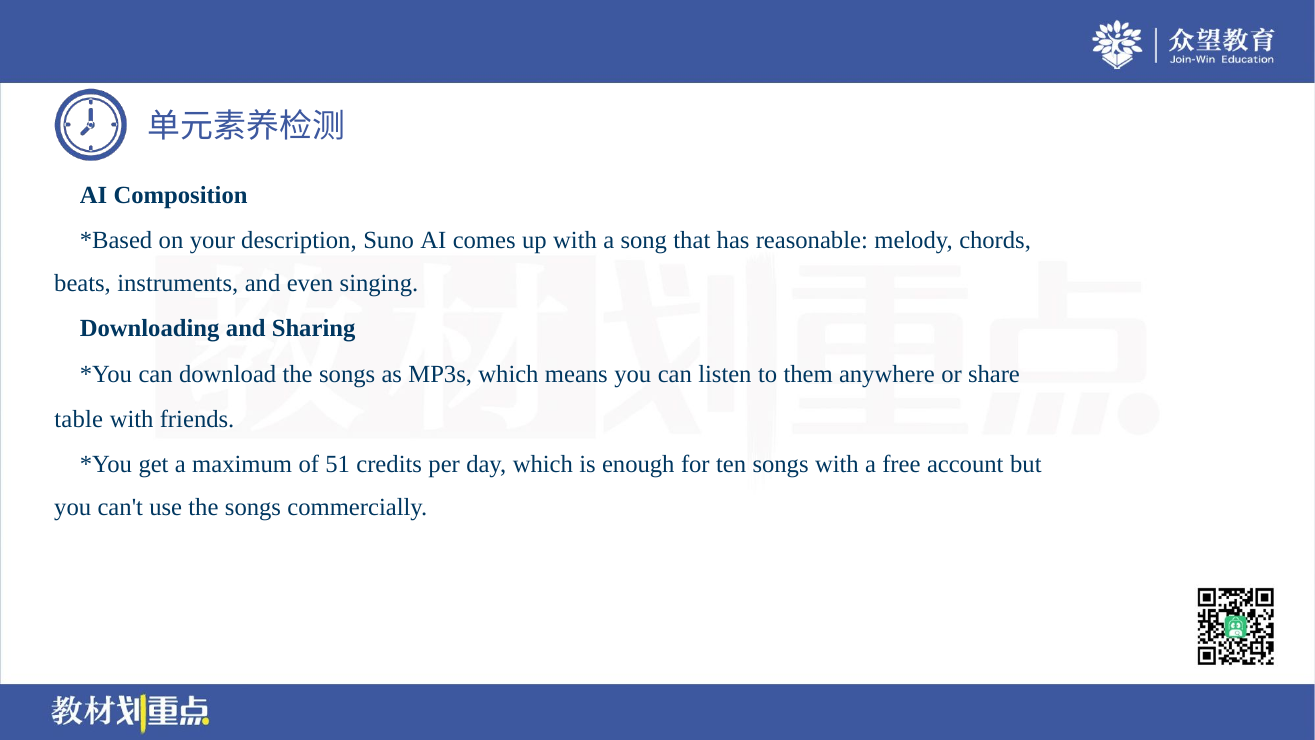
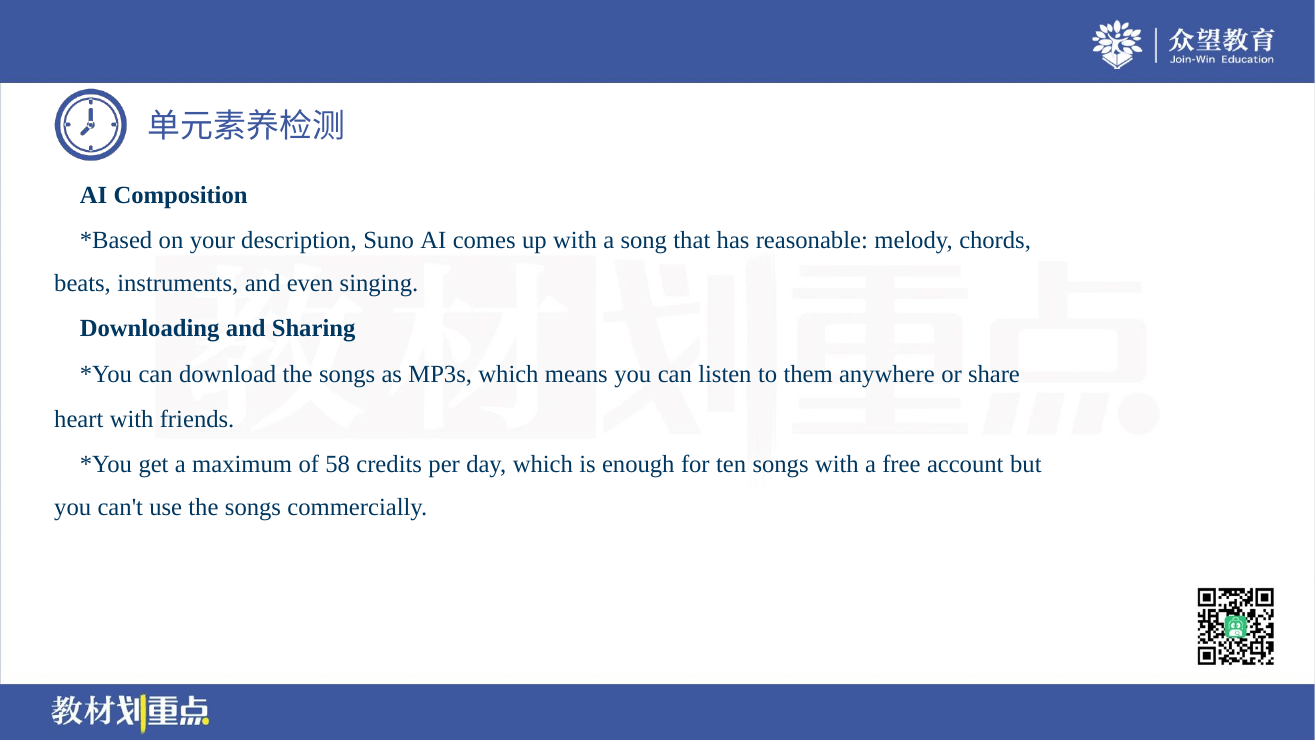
table: table -> heart
51: 51 -> 58
